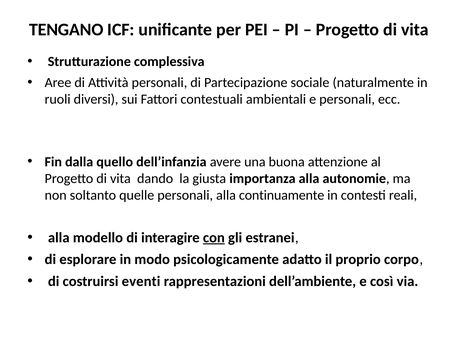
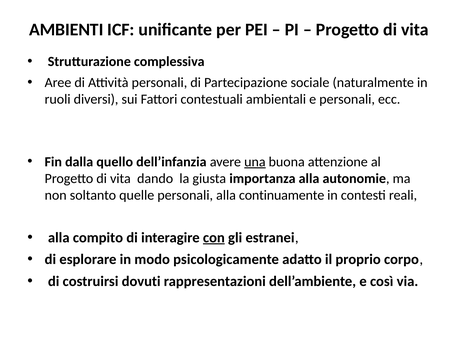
TENGANO: TENGANO -> AMBIENTI
una underline: none -> present
modello: modello -> compito
eventi: eventi -> dovuti
